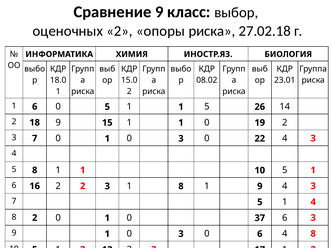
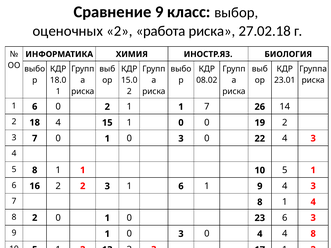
опоры: опоры -> работа
0 5: 5 -> 2
1 5: 5 -> 7
18 9: 9 -> 4
15 1 1: 1 -> 0
3 1 8: 8 -> 6
7 5: 5 -> 8
37: 37 -> 23
0 6: 6 -> 4
